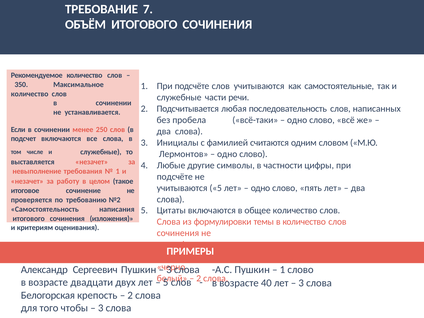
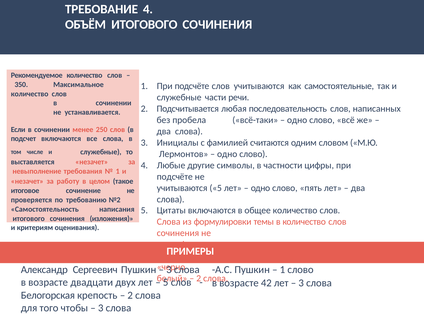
ТРЕБОВАНИЕ 7: 7 -> 4
40: 40 -> 42
